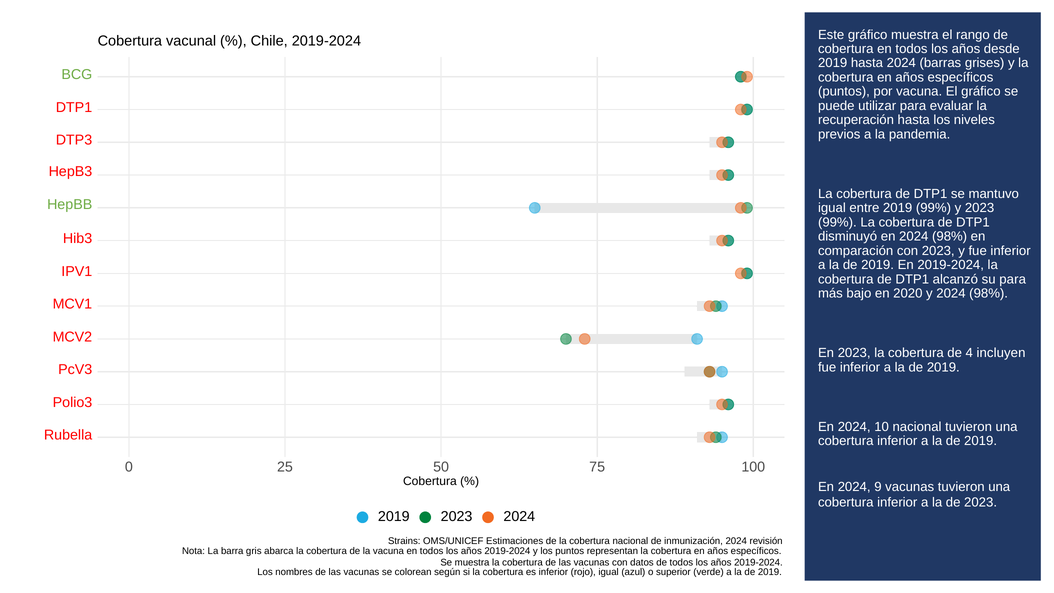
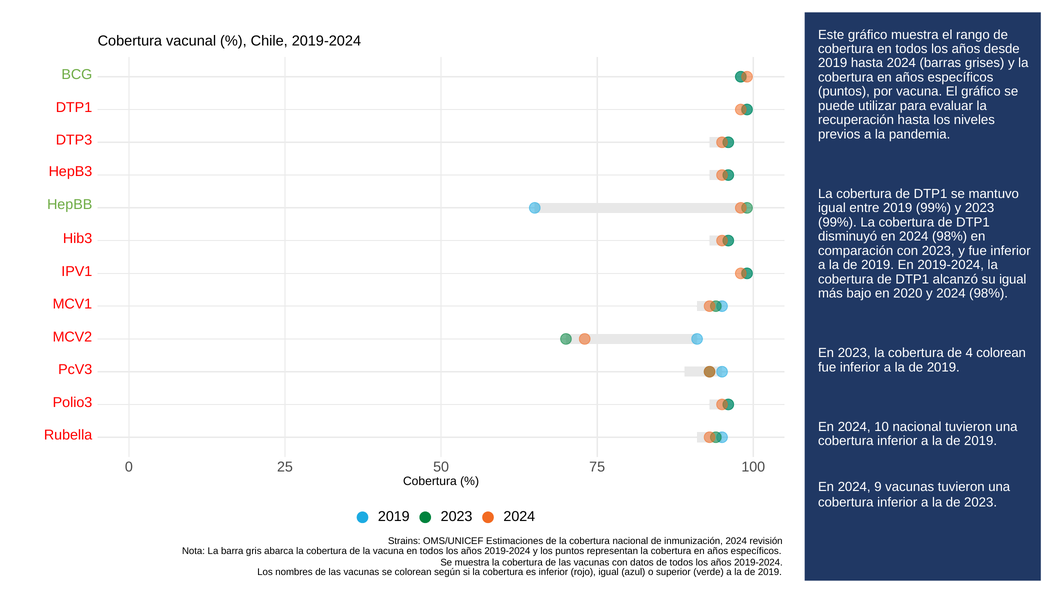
su para: para -> igual
4 incluyen: incluyen -> colorean
